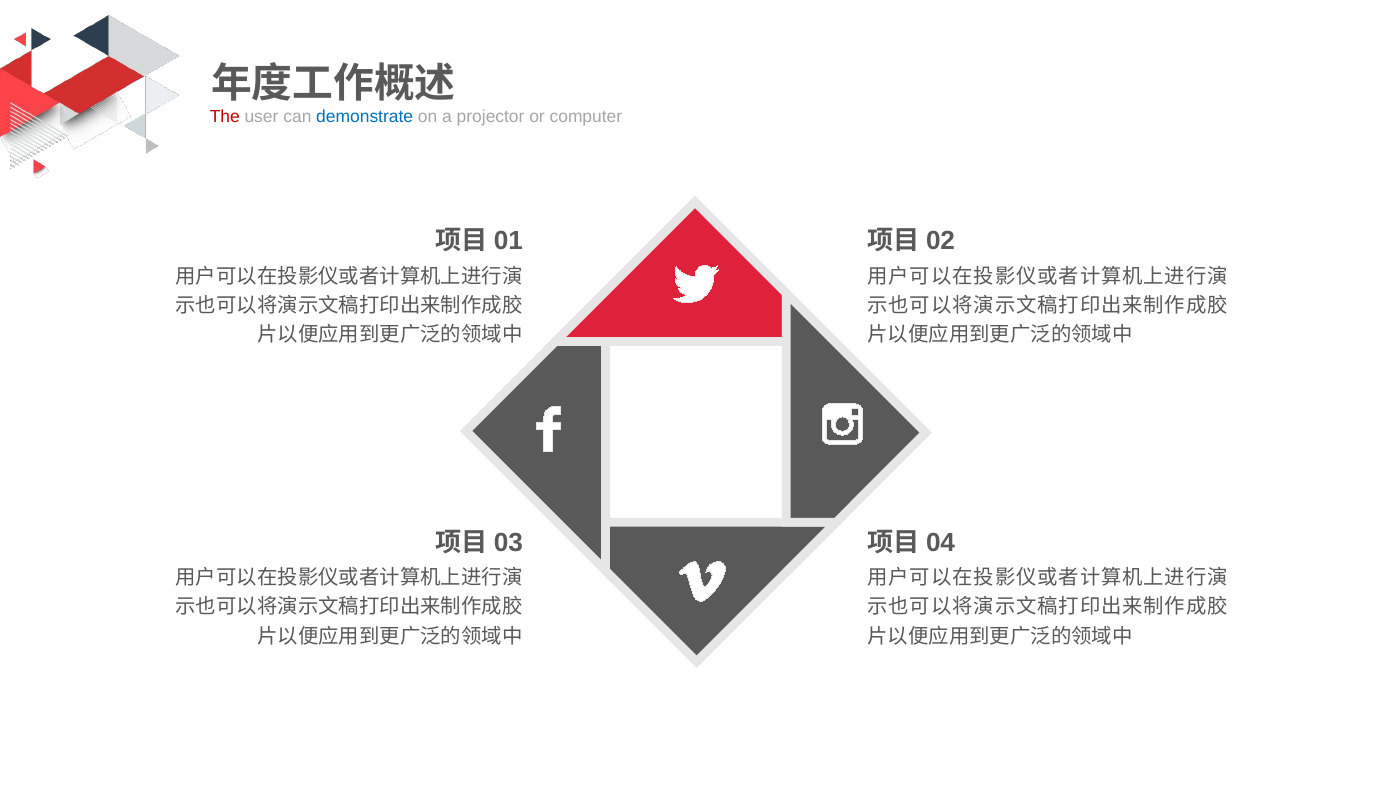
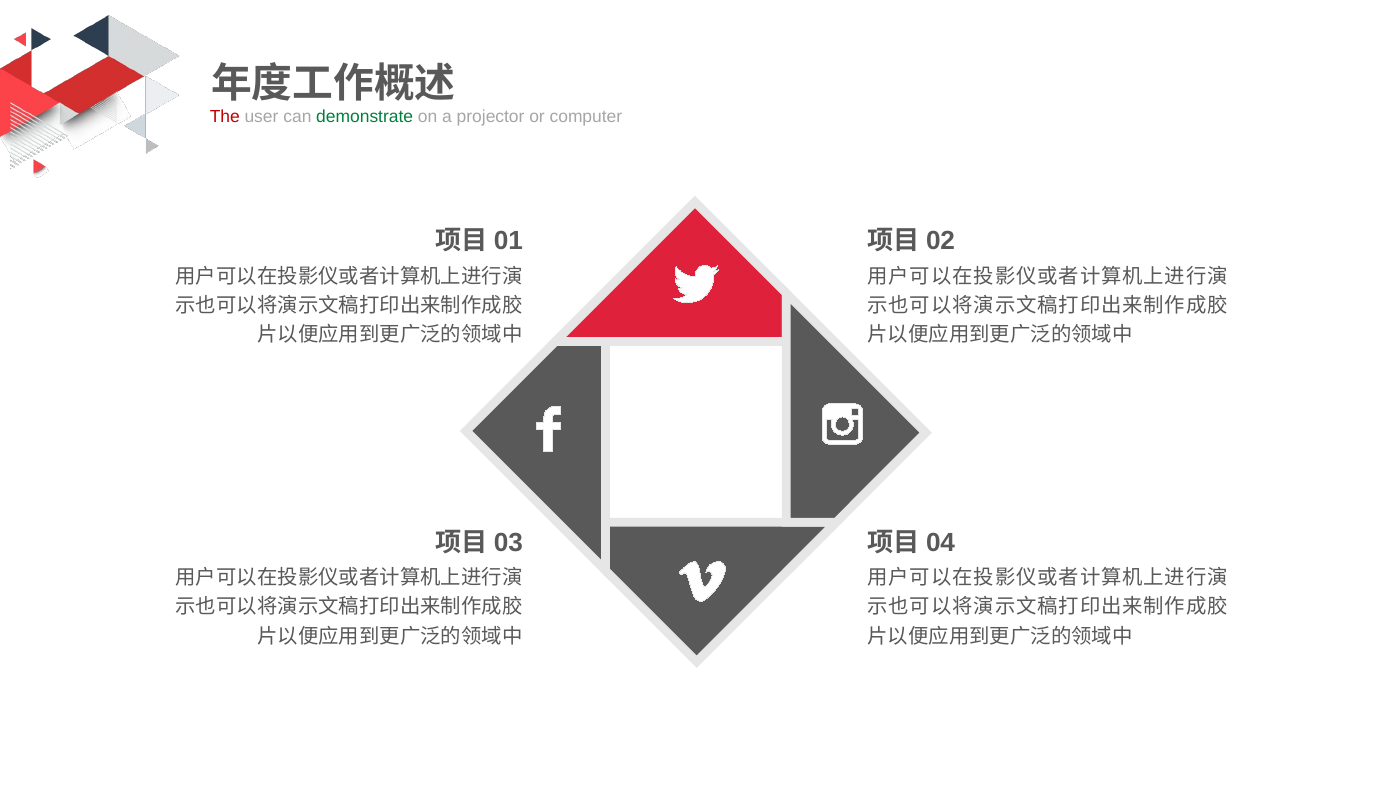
demonstrate colour: blue -> green
